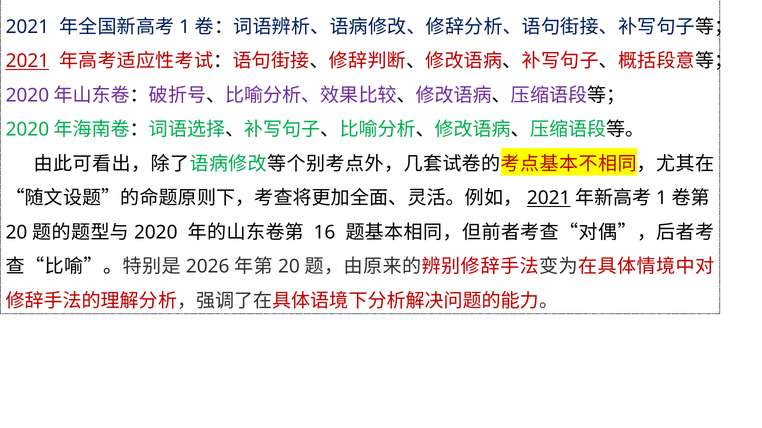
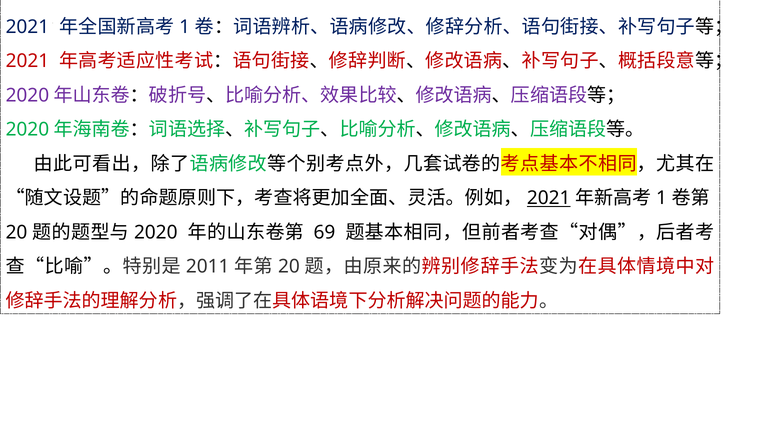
2021 at (27, 61) underline: present -> none
16: 16 -> 69
2026: 2026 -> 2011
